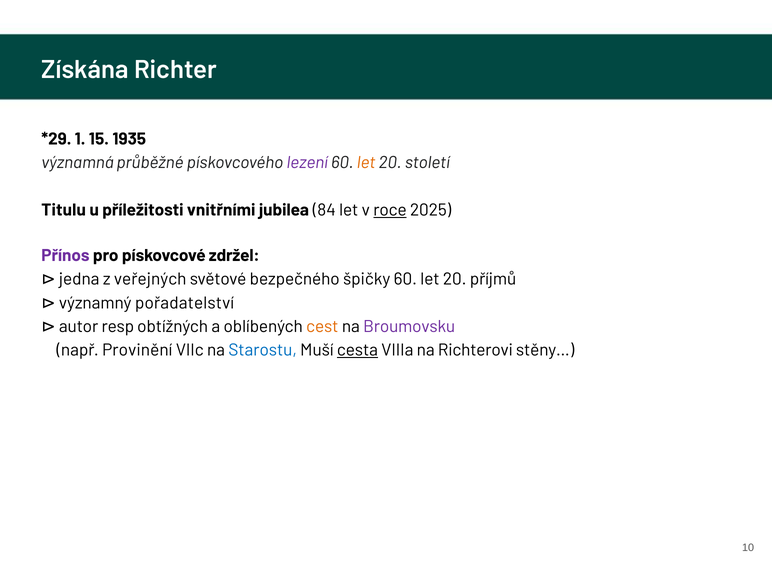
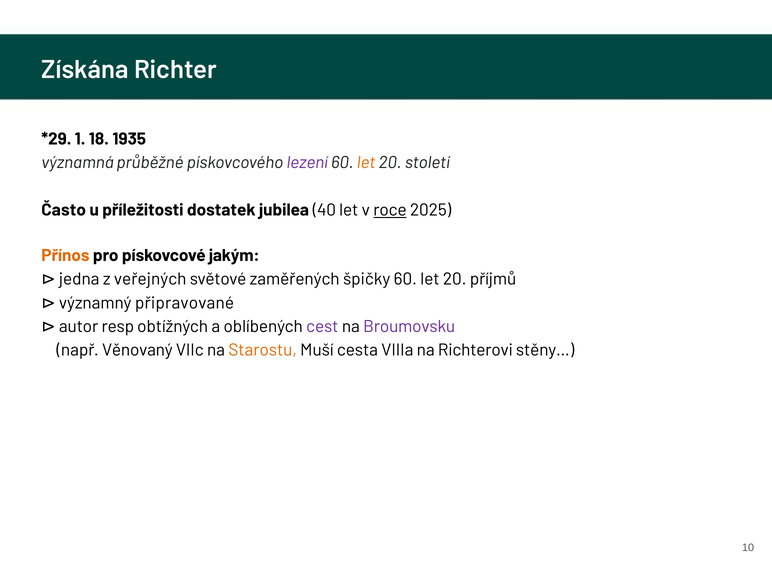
15: 15 -> 18
Titulu: Titulu -> Často
vnitřními: vnitřními -> dostatek
84: 84 -> 40
Přínos colour: purple -> orange
zdržel: zdržel -> jakým
bezpečného: bezpečného -> zaměřených
pořadatelství: pořadatelství -> připravované
cest colour: orange -> purple
Provinění: Provinění -> Věnovaný
Starostu colour: blue -> orange
cesta underline: present -> none
